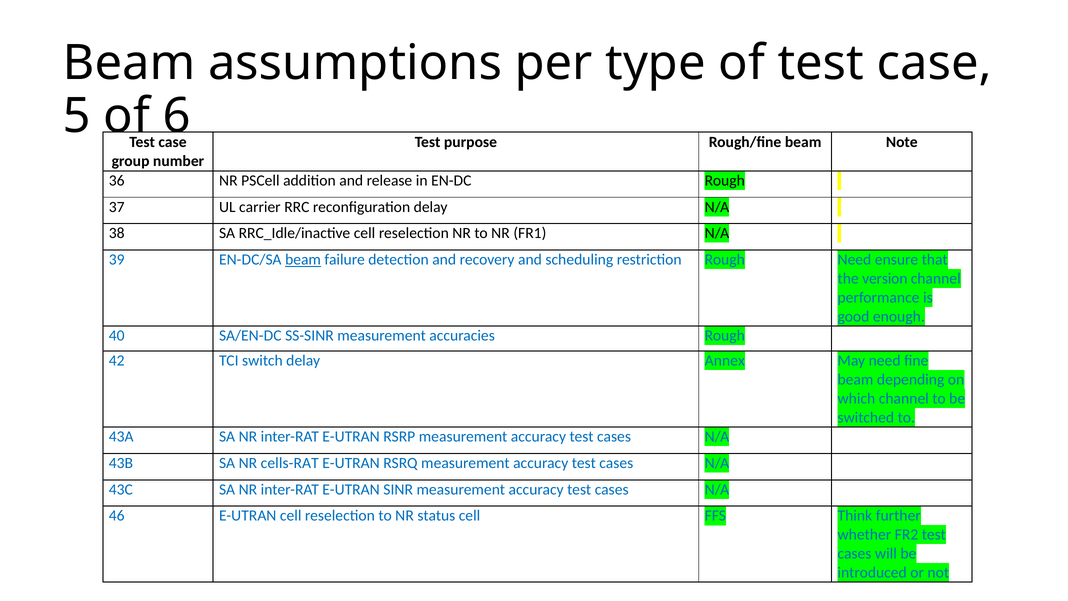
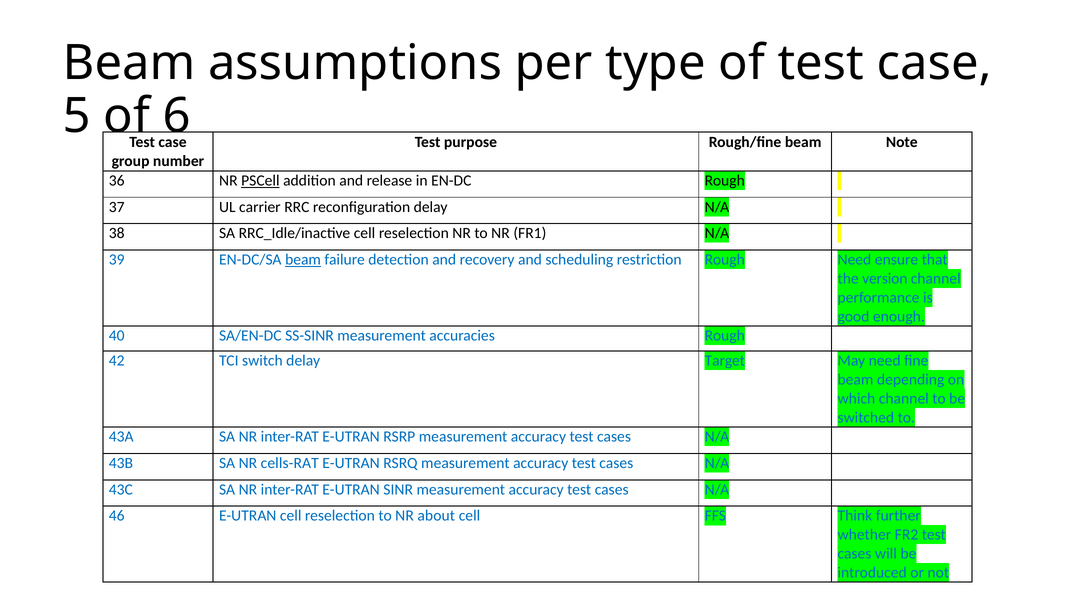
PSCell underline: none -> present
Annex: Annex -> Target
status: status -> about
